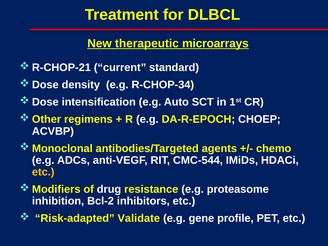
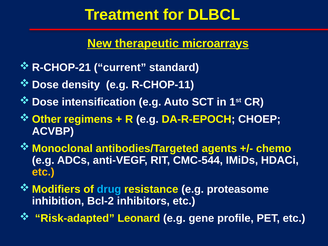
R-CHOP-34: R-CHOP-34 -> R-CHOP-11
drug colour: white -> light blue
Validate: Validate -> Leonard
